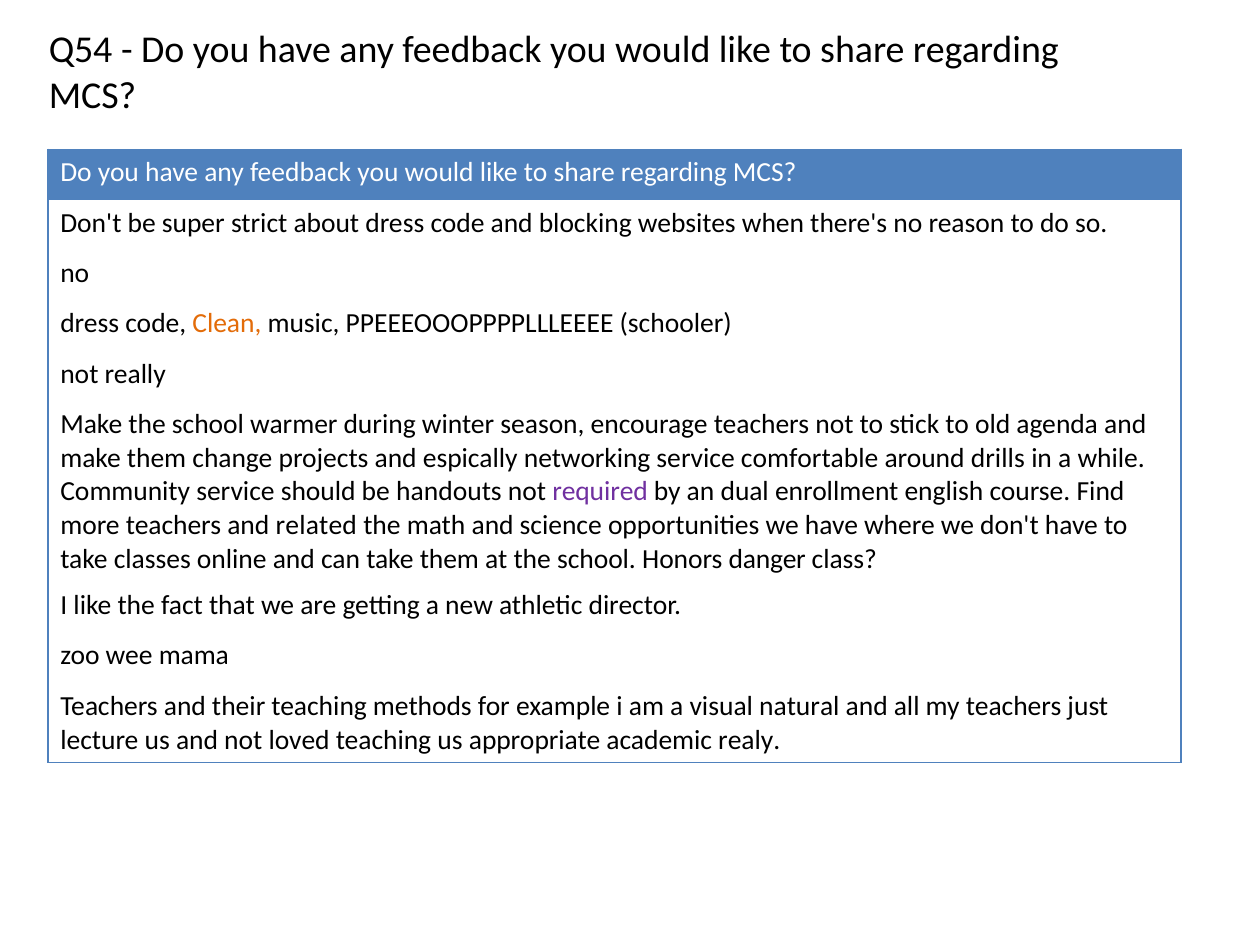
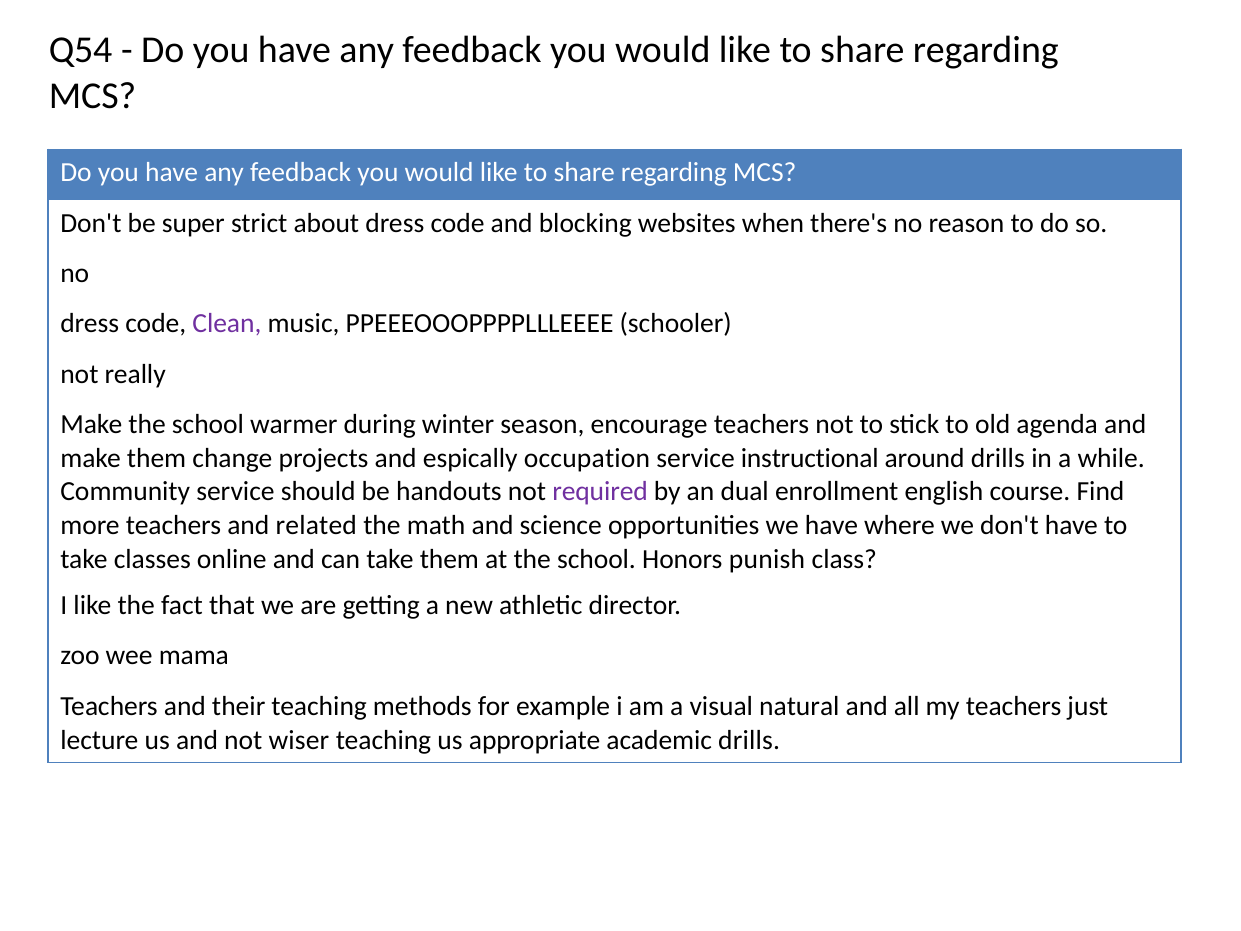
Clean colour: orange -> purple
networking: networking -> occupation
comfortable: comfortable -> instructional
danger: danger -> punish
loved: loved -> wiser
academic realy: realy -> drills
